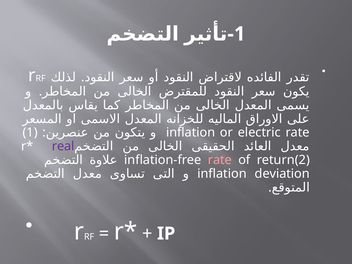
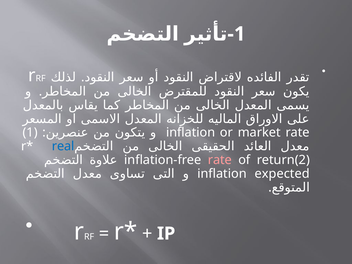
electric: electric -> market
real colour: purple -> blue
deviation: deviation -> expected
